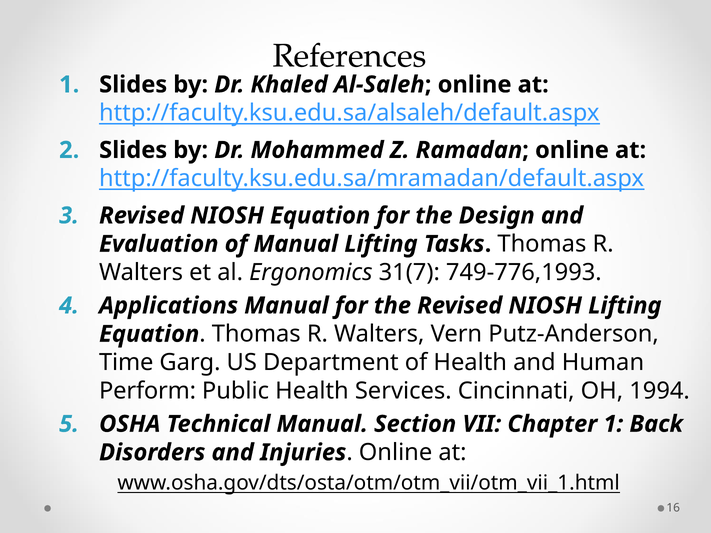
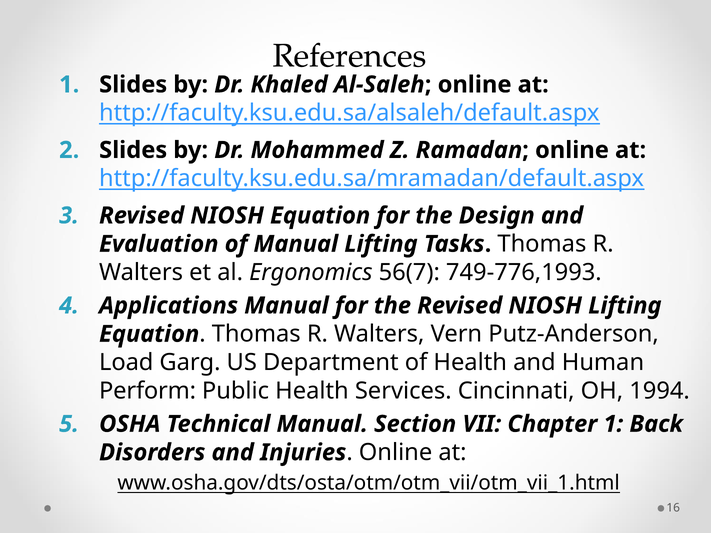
31(7: 31(7 -> 56(7
Time: Time -> Load
